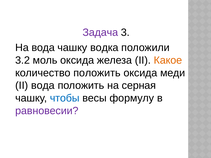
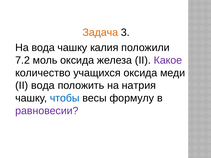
Задача colour: purple -> orange
водка: водка -> калия
3.2: 3.2 -> 7.2
Какое colour: orange -> purple
количество положить: положить -> учащихся
серная: серная -> натрия
